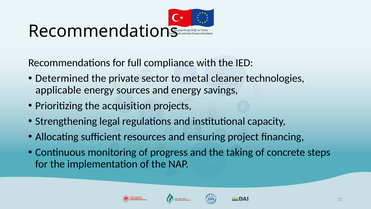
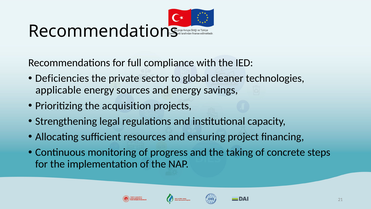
Determined: Determined -> Deficiencies
metal: metal -> global
